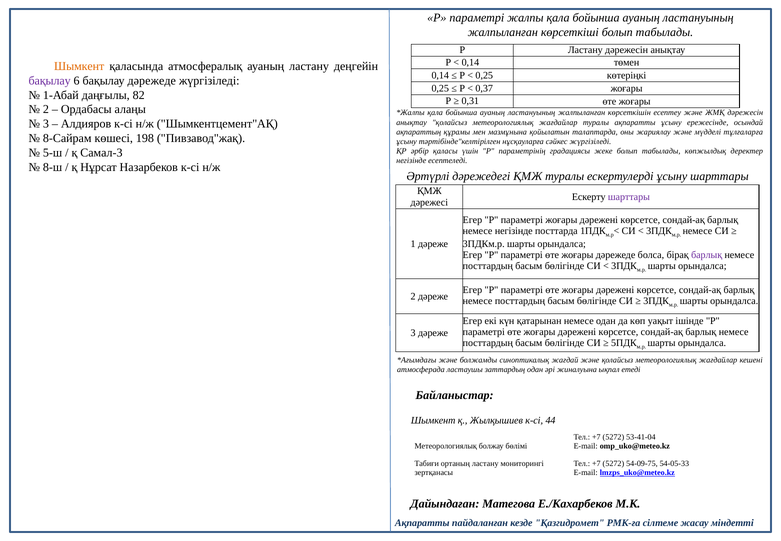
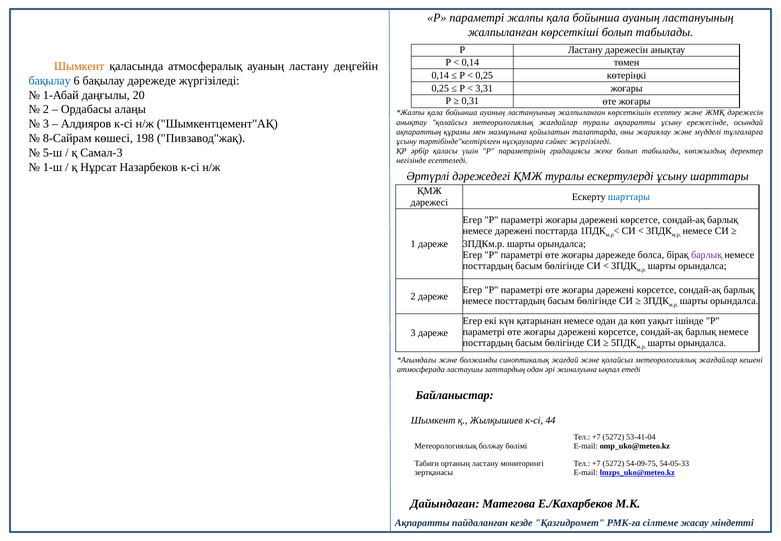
бақылау at (50, 81) colour: purple -> blue
0,37: 0,37 -> 3,31
82: 82 -> 20
8-ш: 8-ш -> 1-ш
шарттары at (629, 197) colour: purple -> blue
немесе негізінде: негізінде -> дәрежені
